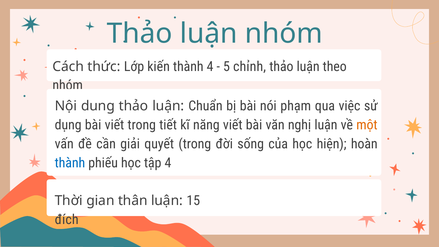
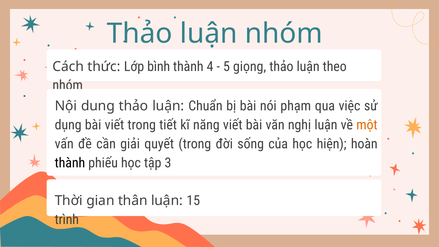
kiến: kiến -> bình
chỉnh: chỉnh -> giọng
thành at (70, 163) colour: blue -> black
tập 4: 4 -> 3
đích: đích -> trình
